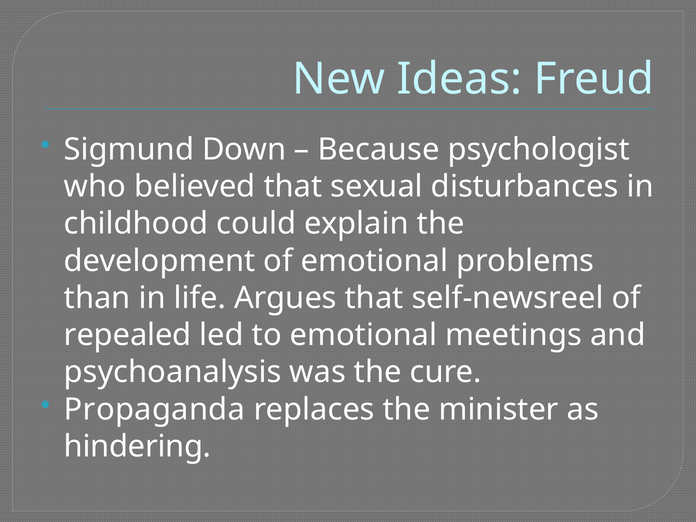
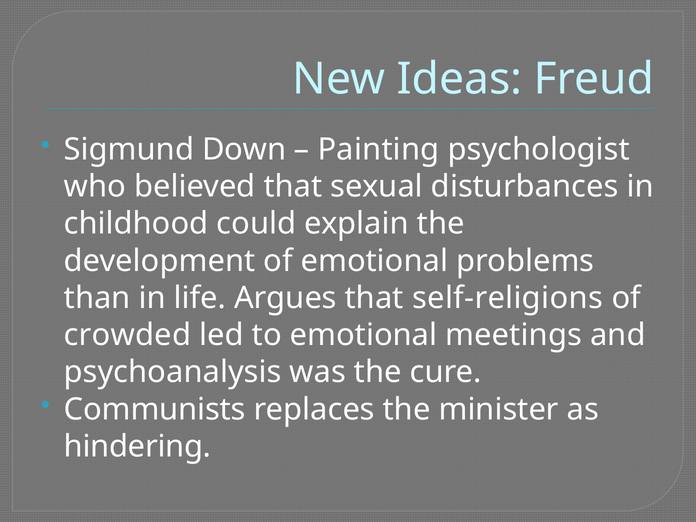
Because: Because -> Painting
self-newsreel: self-newsreel -> self-religions
repealed: repealed -> crowded
Propaganda: Propaganda -> Communists
